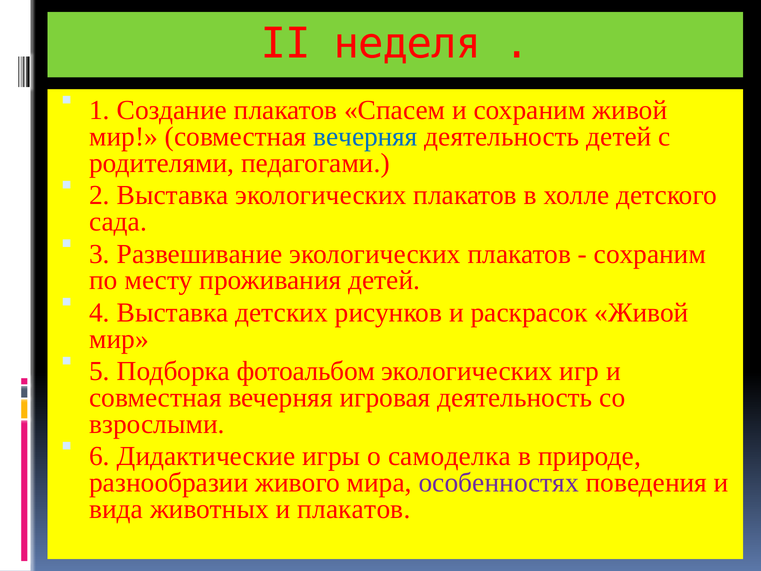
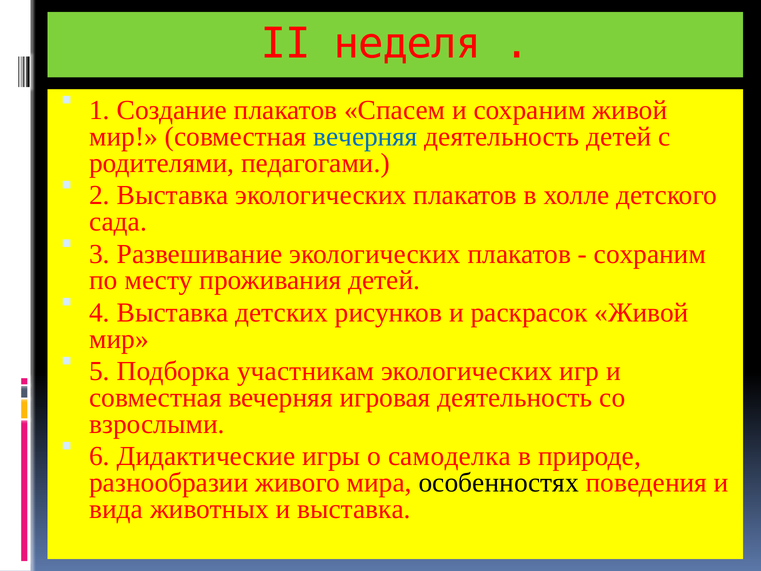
фотоальбом: фотоальбом -> участникам
особенностях colour: purple -> black
и плакатов: плакатов -> выставка
